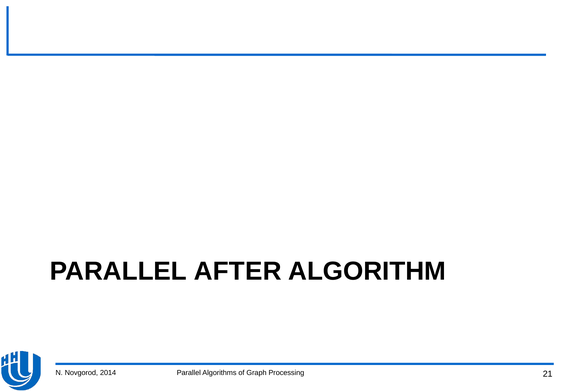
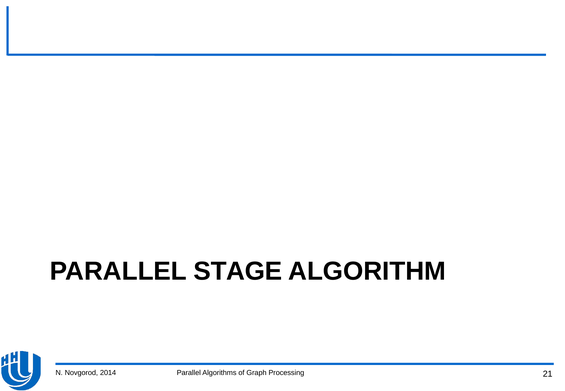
AFTER: AFTER -> STAGE
